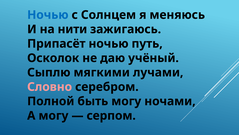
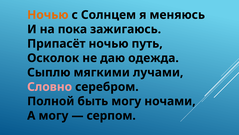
Ночью at (48, 15) colour: blue -> orange
нити: нити -> пока
учёный: учёный -> одежда
